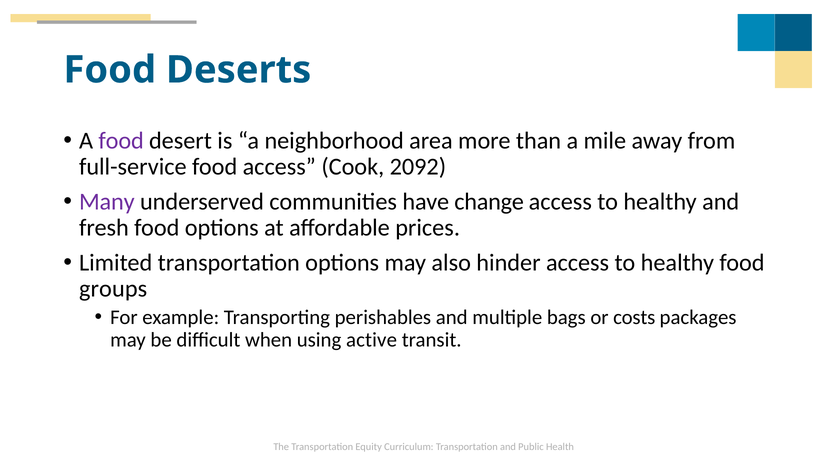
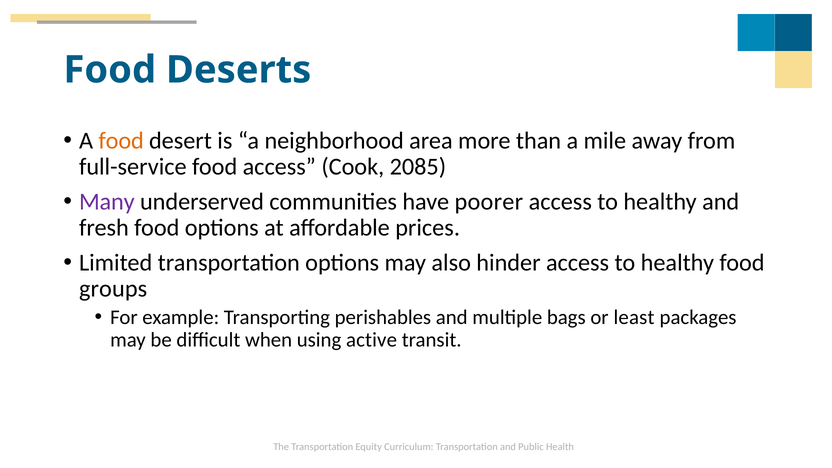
food at (121, 141) colour: purple -> orange
2092: 2092 -> 2085
change: change -> poorer
costs: costs -> least
